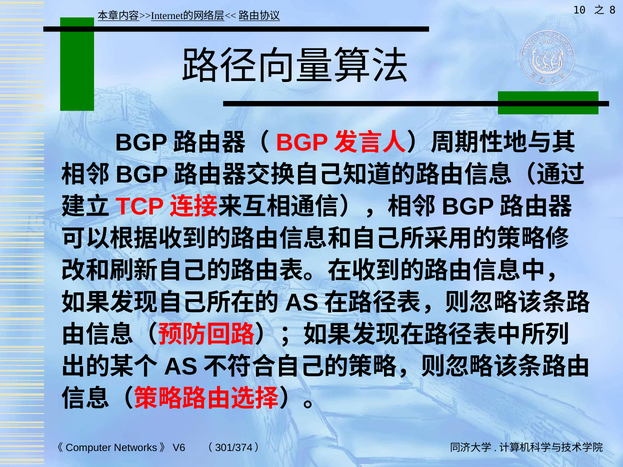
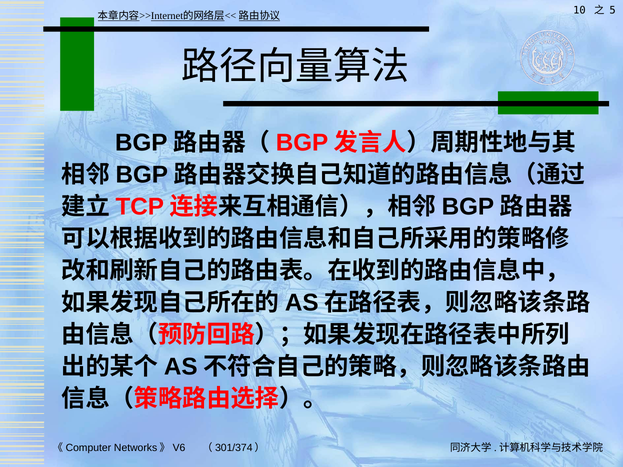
8: 8 -> 5
